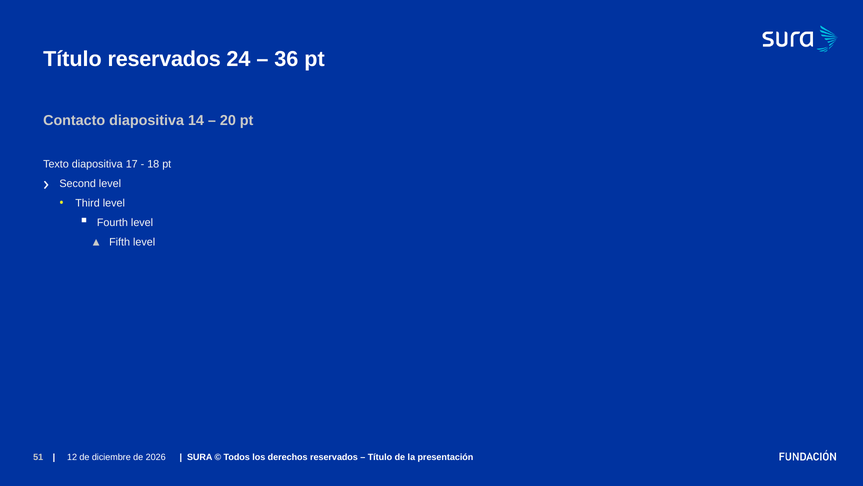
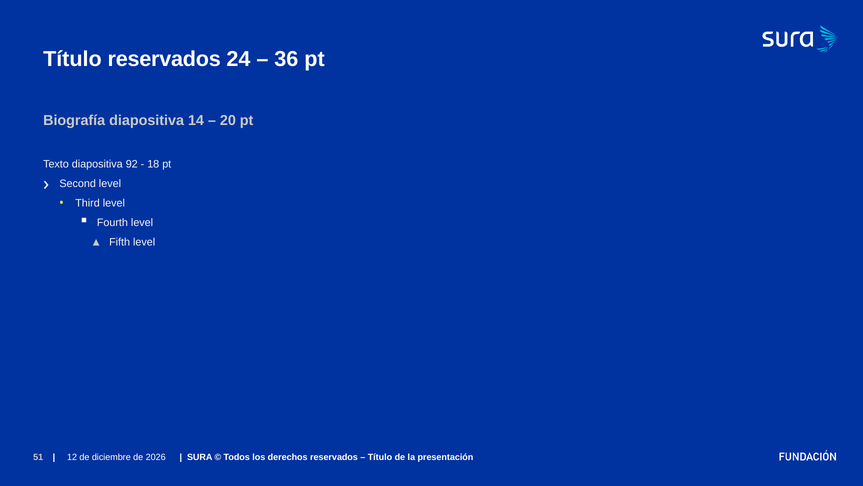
Contacto: Contacto -> Biografía
17: 17 -> 92
